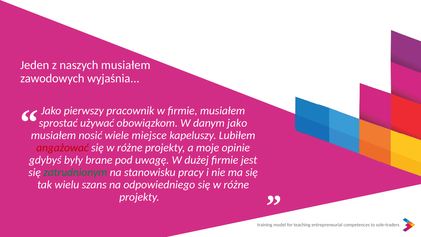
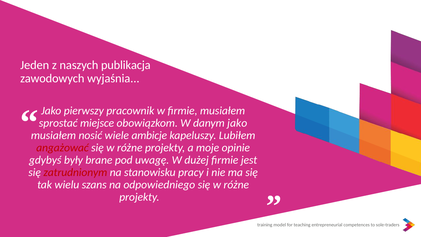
naszych musiałem: musiałem -> publikacja
używać: używać -> miejsce
miejsce: miejsce -> ambicje
zatrudnionym colour: green -> red
